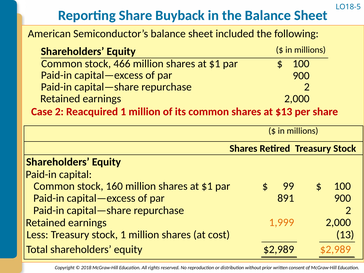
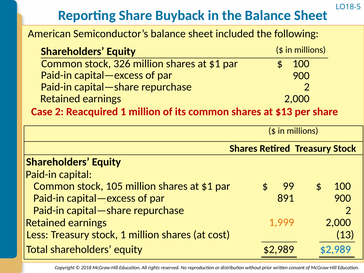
466: 466 -> 326
160: 160 -> 105
$2,989 at (335, 249) colour: orange -> blue
